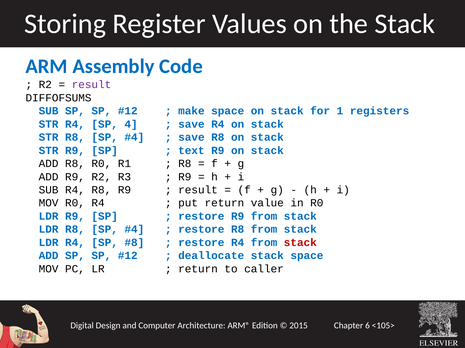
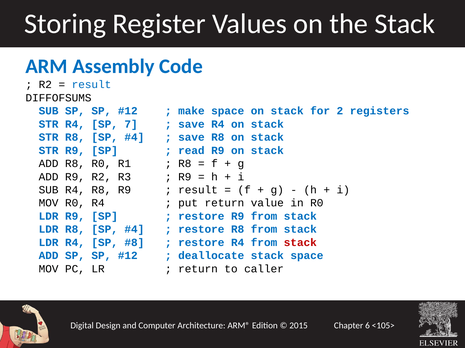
result at (91, 85) colour: purple -> blue
1: 1 -> 2
4: 4 -> 7
text: text -> read
